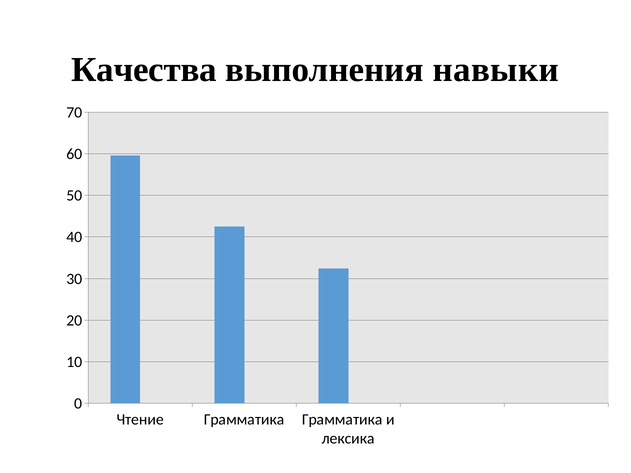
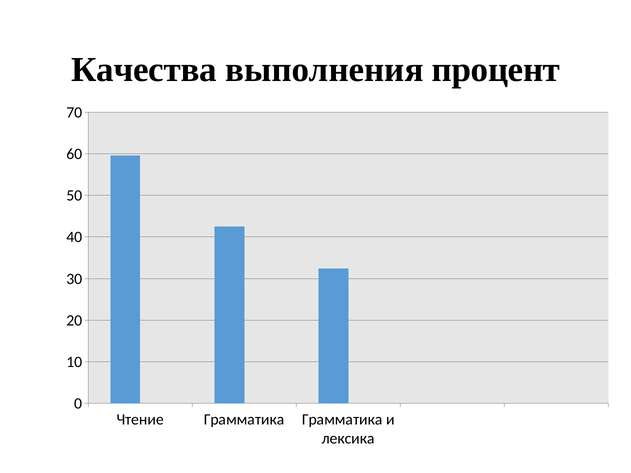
навыки: навыки -> процент
